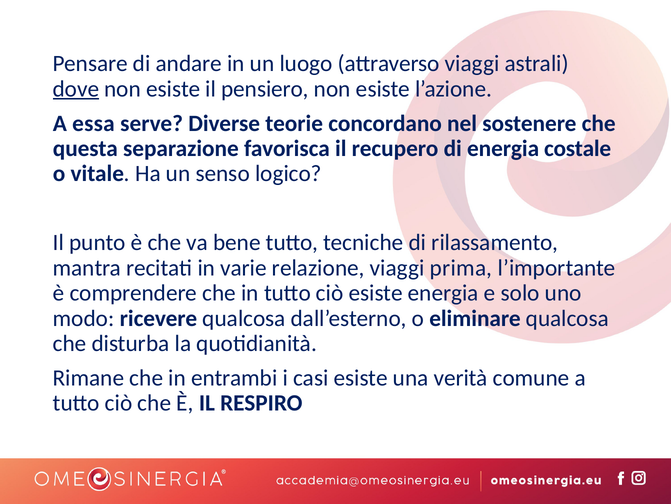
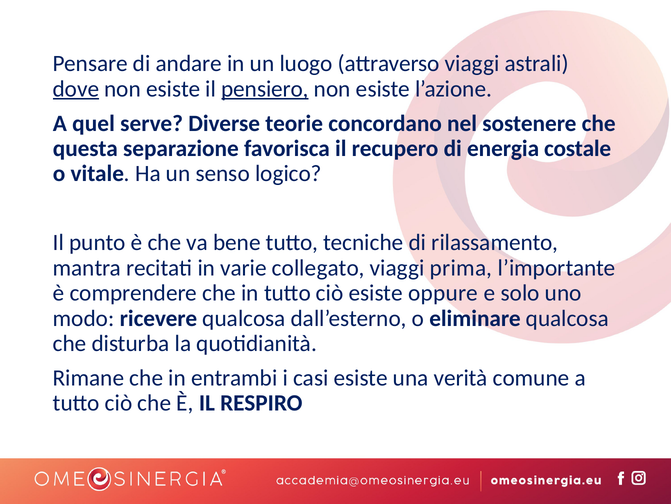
pensiero underline: none -> present
essa: essa -> quel
relazione: relazione -> collegato
esiste energia: energia -> oppure
